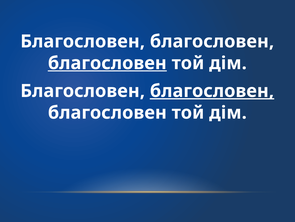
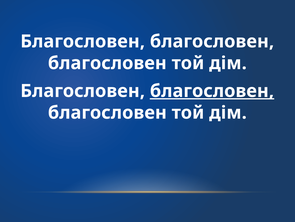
благословен at (107, 63) underline: present -> none
